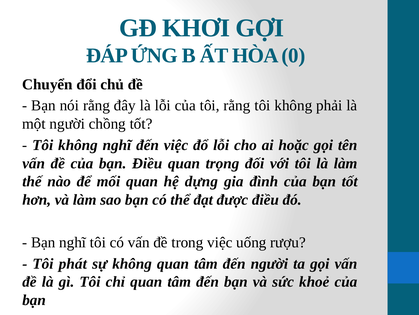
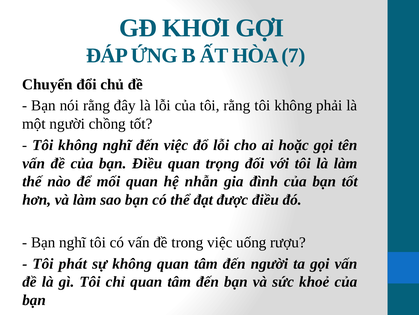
0: 0 -> 7
dựng: dựng -> nhẫn
